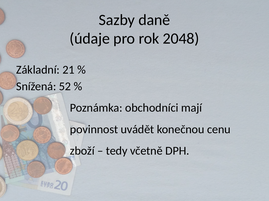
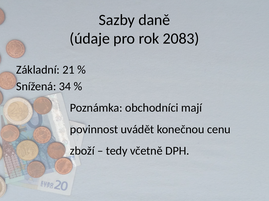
2048: 2048 -> 2083
52: 52 -> 34
